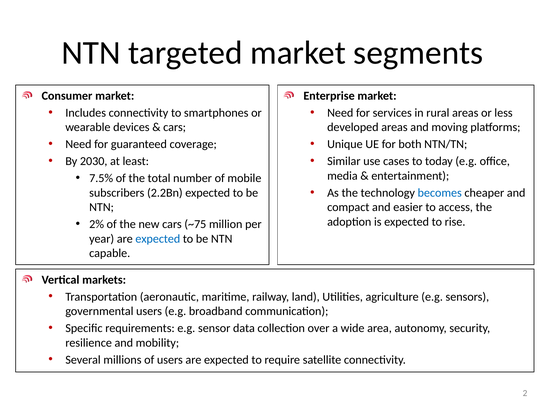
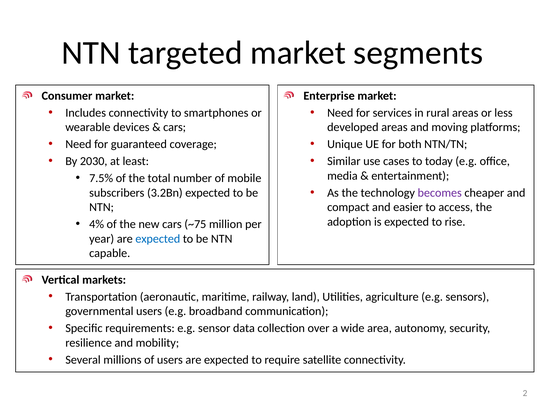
becomes colour: blue -> purple
2.2Bn: 2.2Bn -> 3.2Bn
2%: 2% -> 4%
